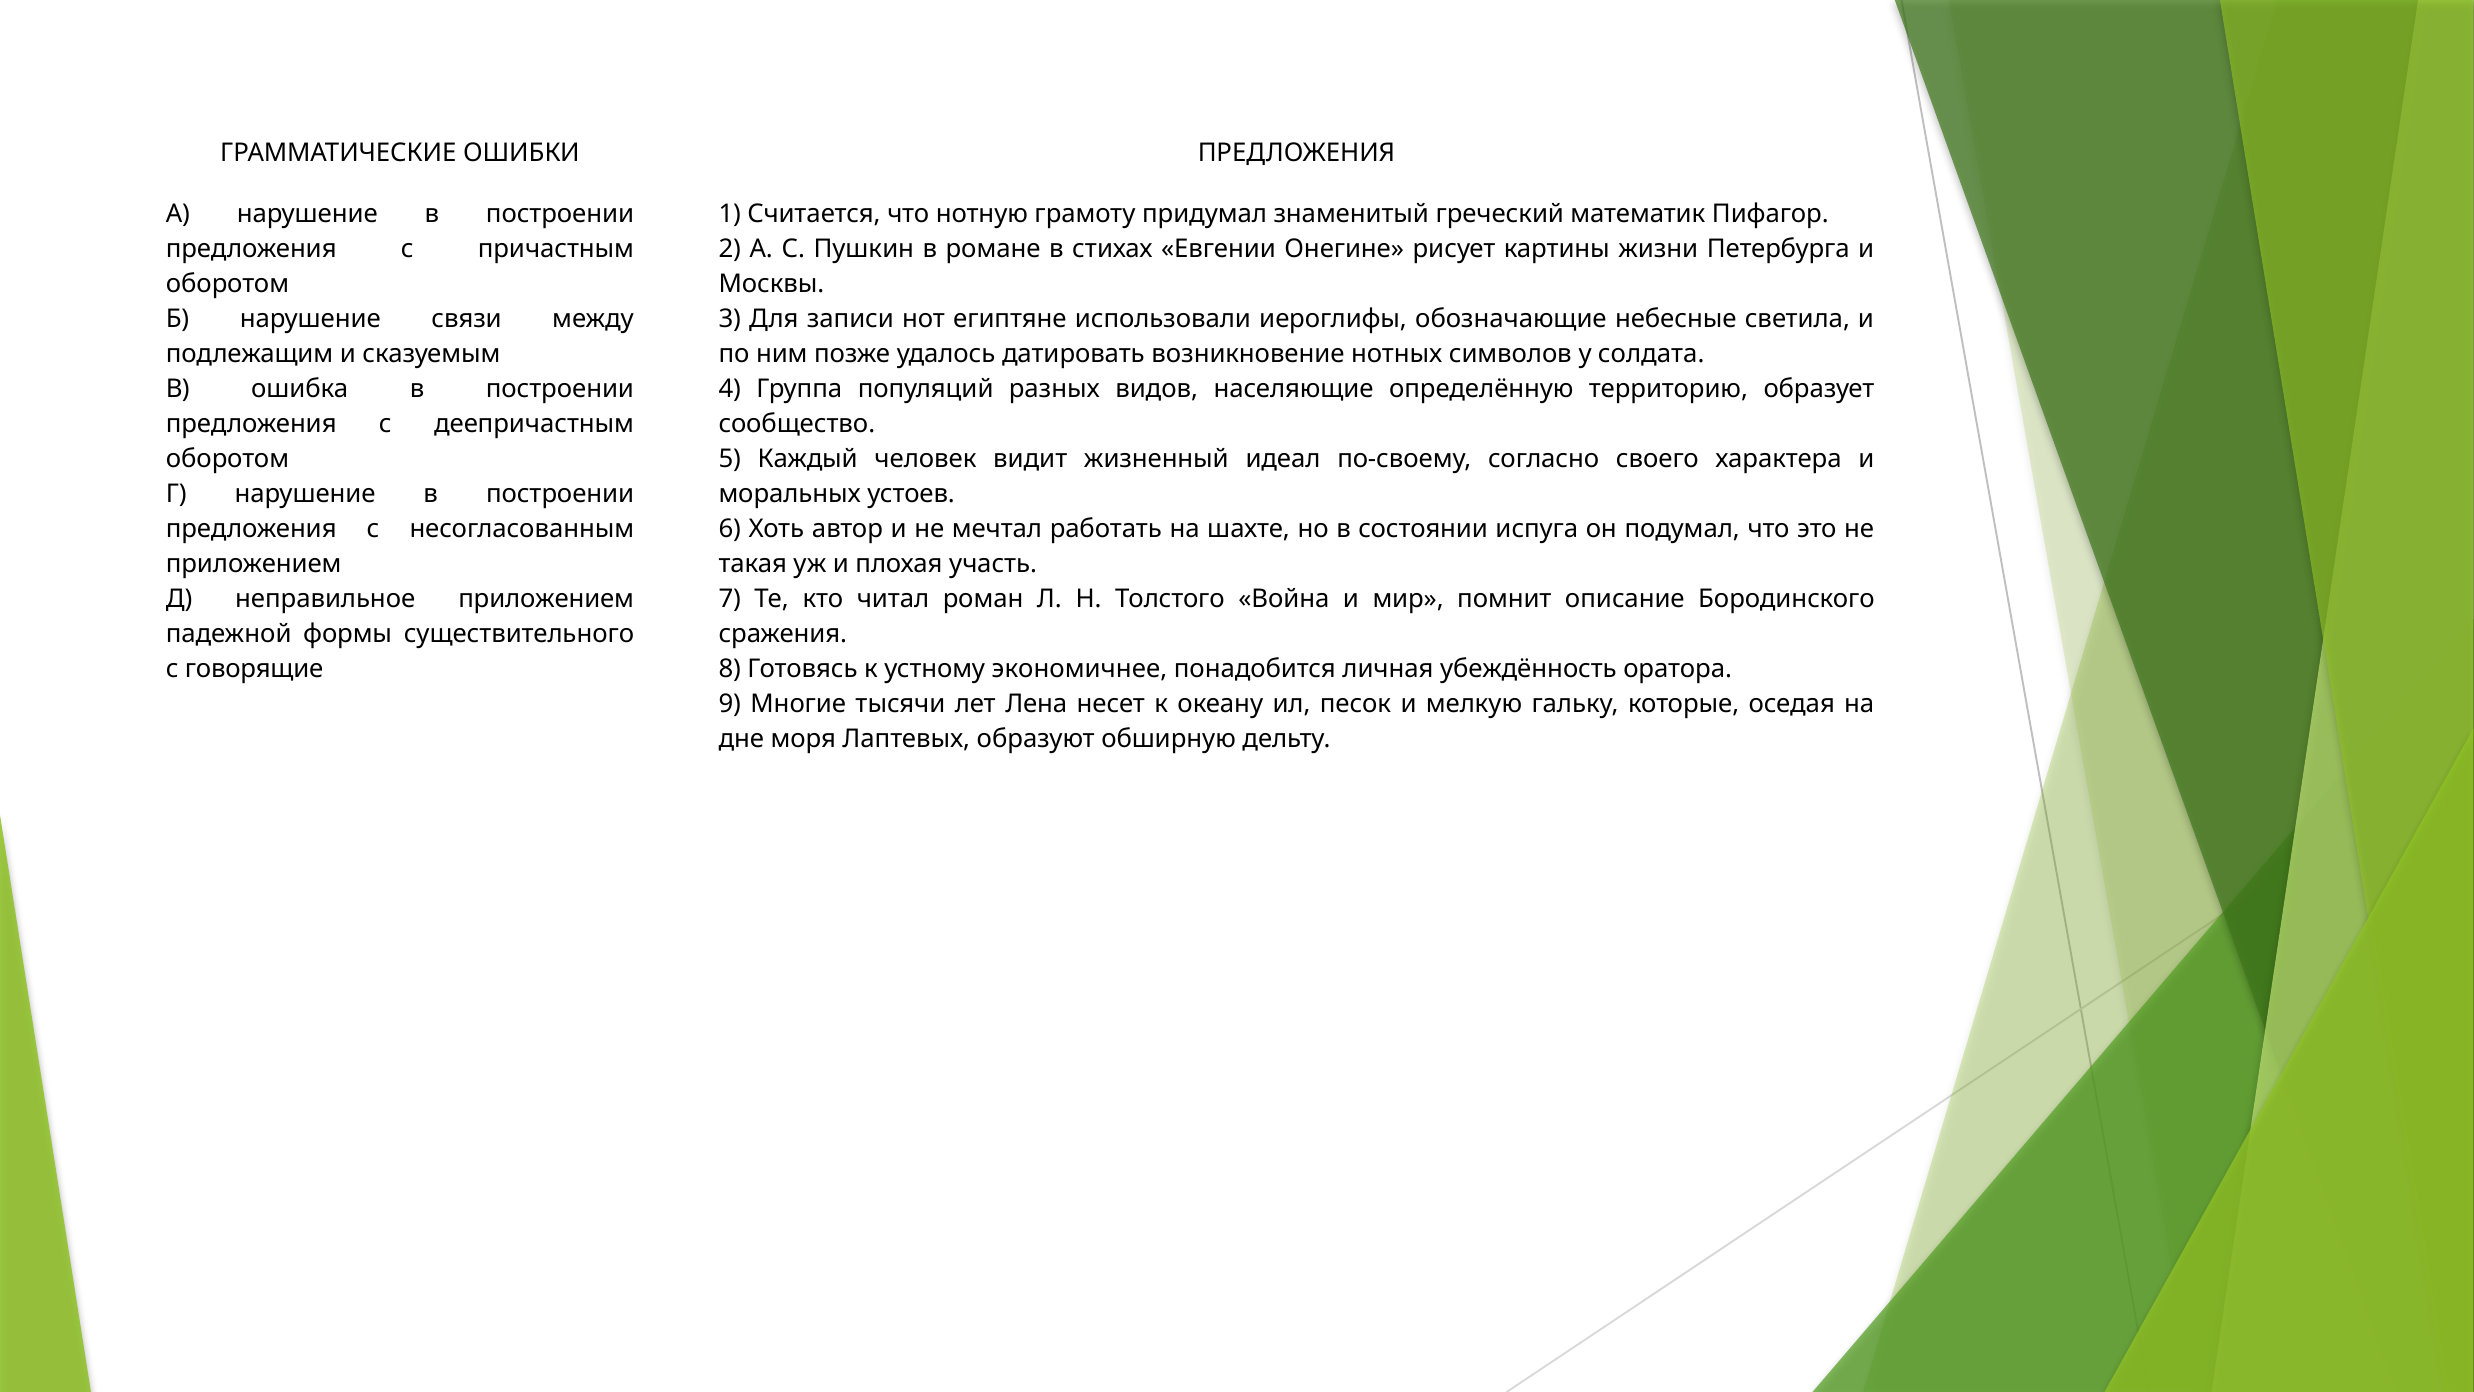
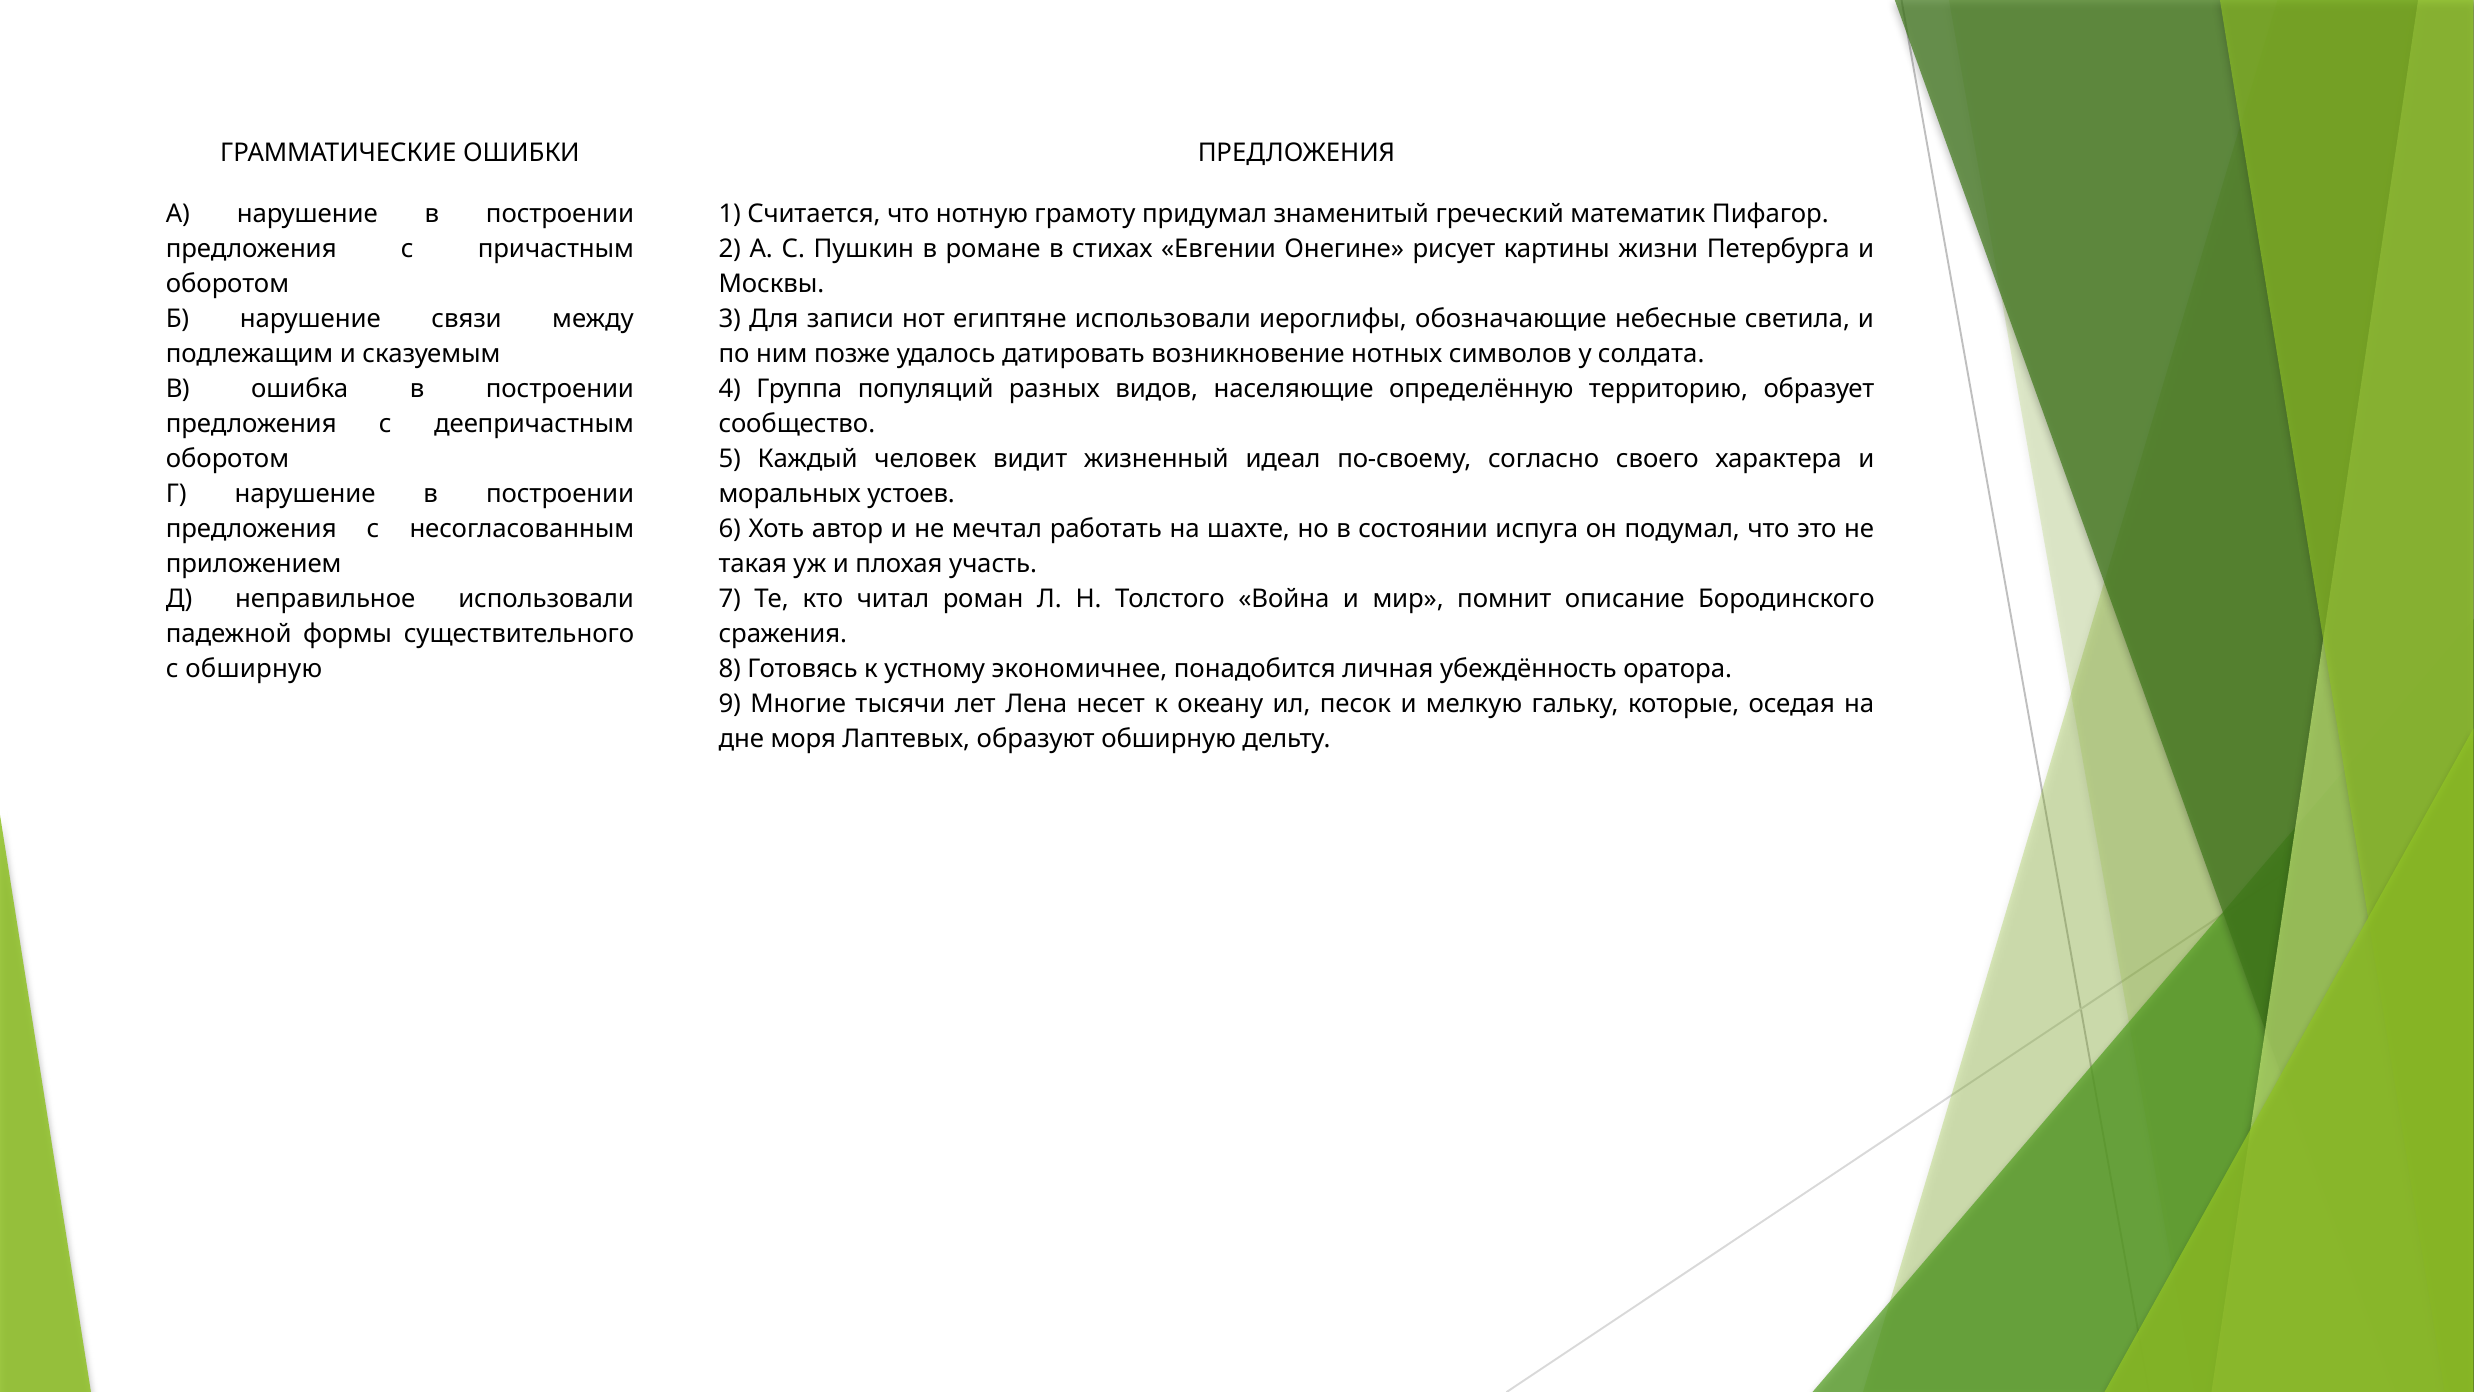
неправильное приложением: приложением -> использовали
с говорящие: говорящие -> обширную
